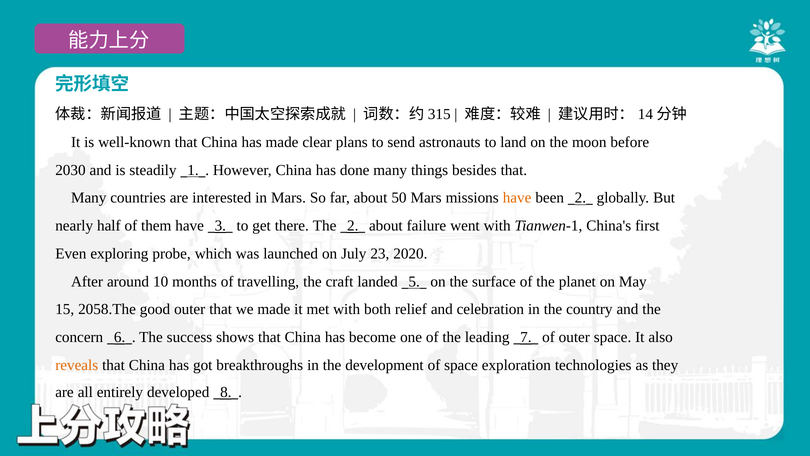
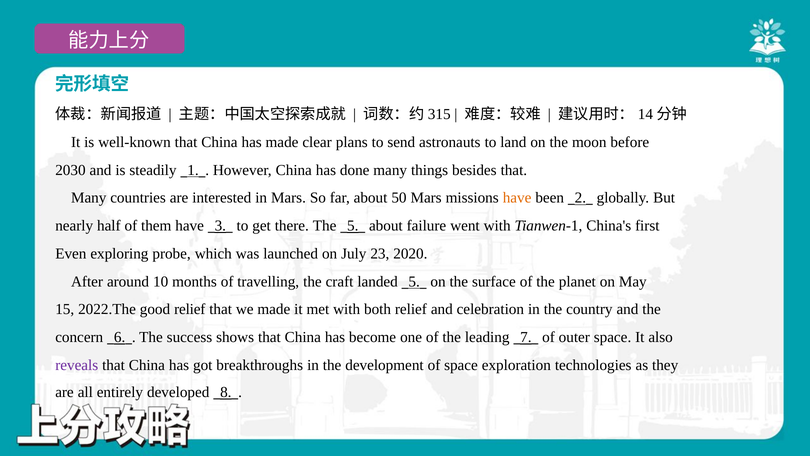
2 at (353, 226): 2 -> 5
2058.The: 2058.The -> 2022.The
good outer: outer -> relief
reveals colour: orange -> purple
